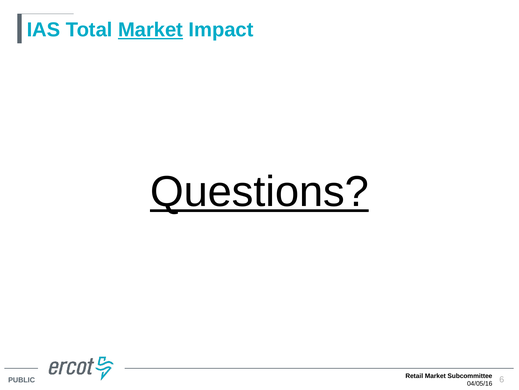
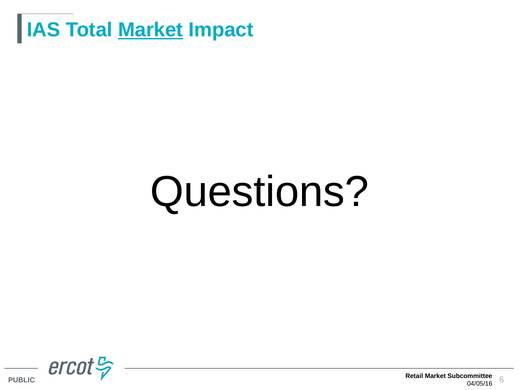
Questions underline: present -> none
